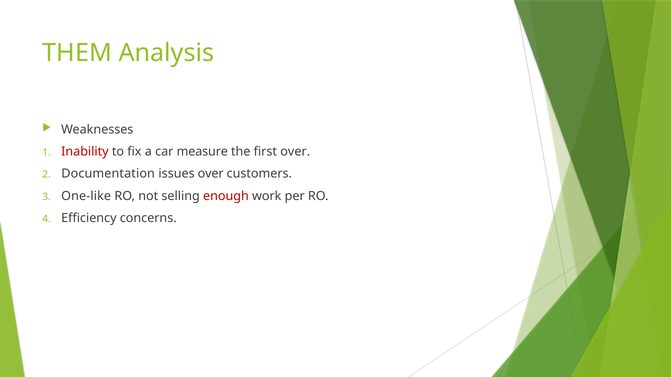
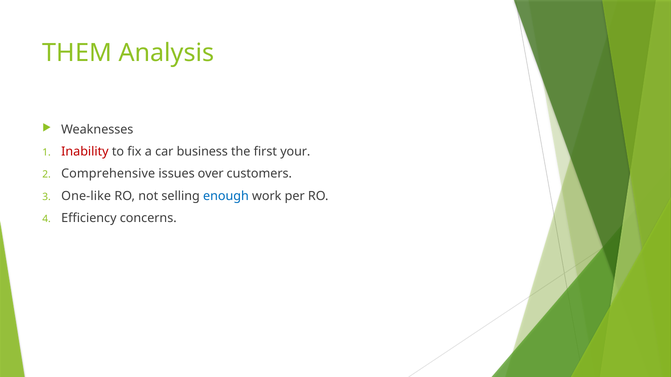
measure: measure -> business
first over: over -> your
Documentation: Documentation -> Comprehensive
enough colour: red -> blue
